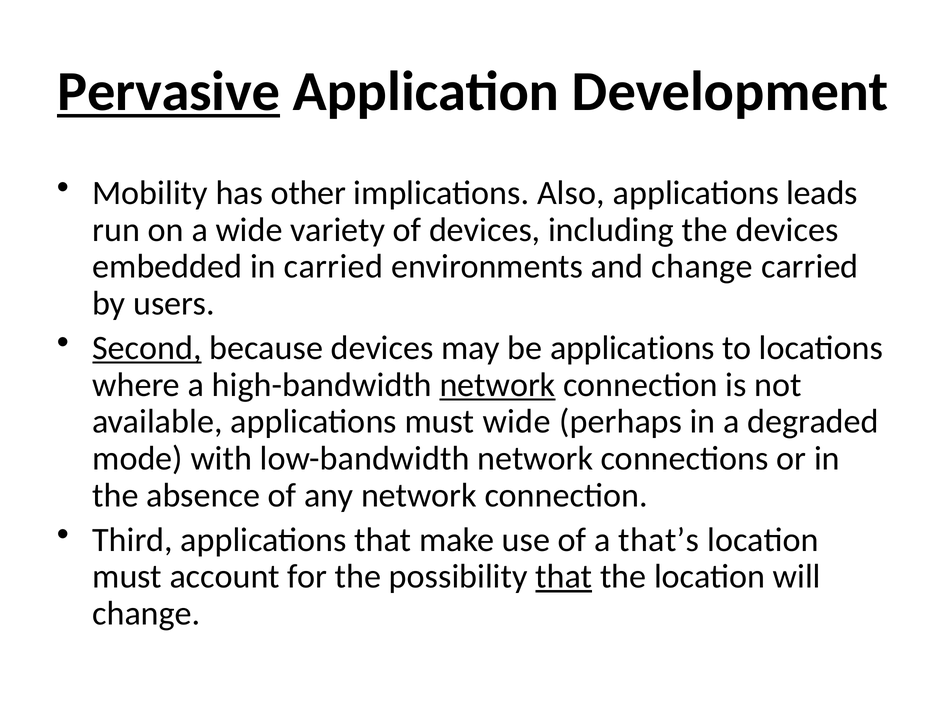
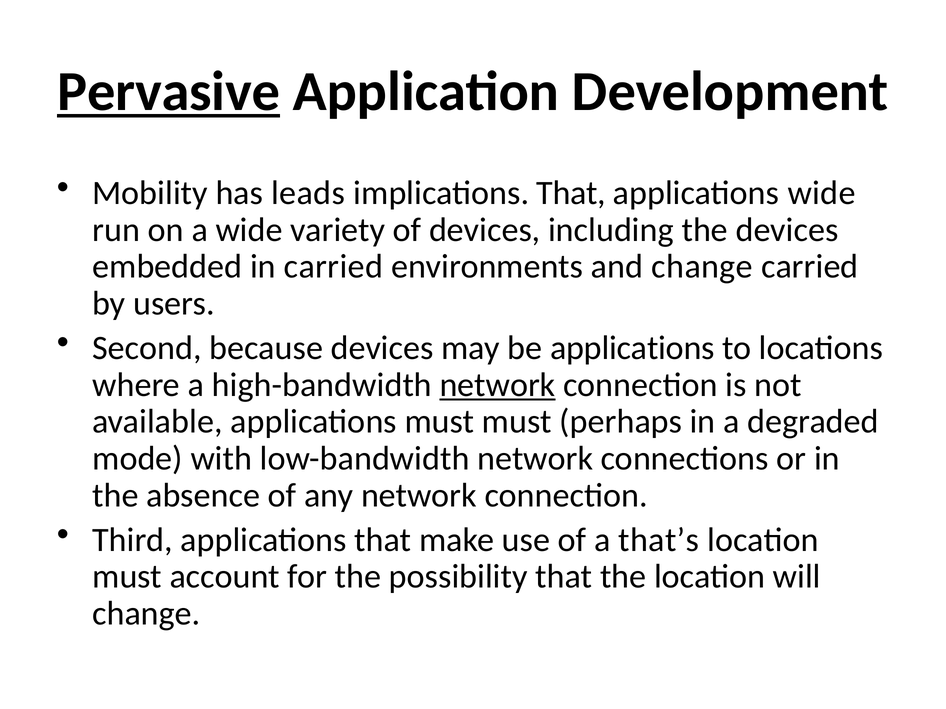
other: other -> leads
implications Also: Also -> That
applications leads: leads -> wide
Second underline: present -> none
must wide: wide -> must
that at (564, 577) underline: present -> none
